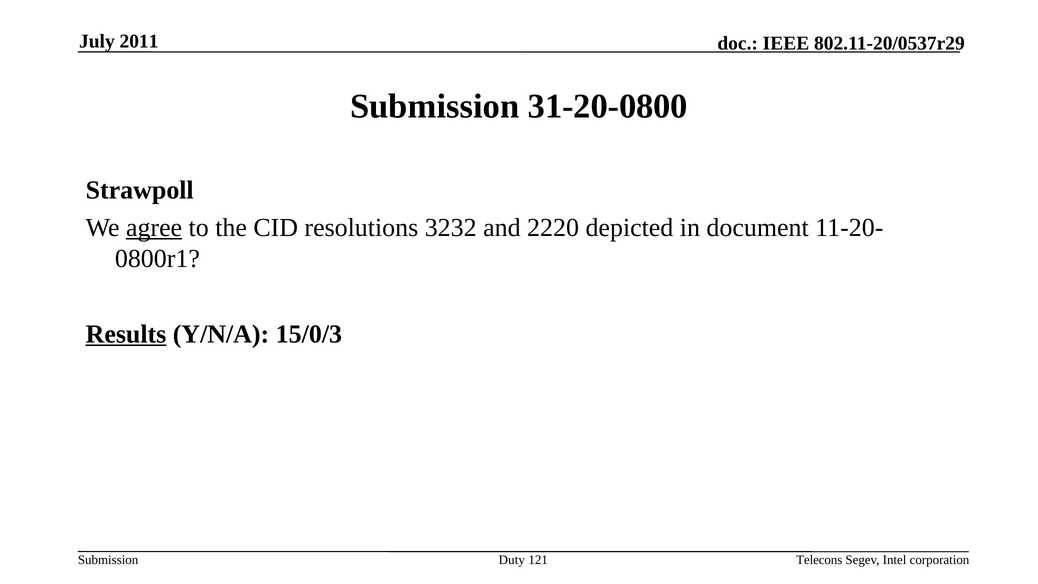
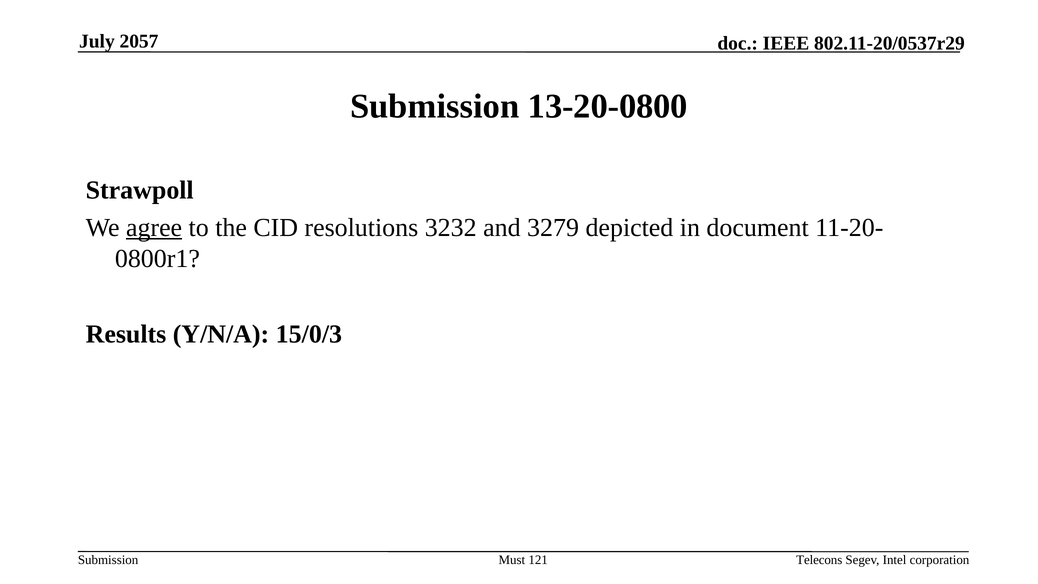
2011: 2011 -> 2057
31-20-0800: 31-20-0800 -> 13-20-0800
2220: 2220 -> 3279
Results underline: present -> none
Duty: Duty -> Must
